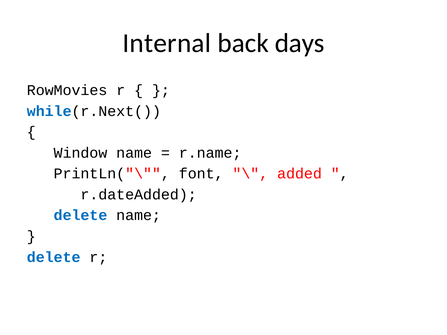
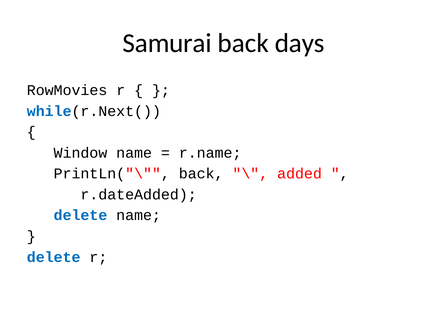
Internal: Internal -> Samurai
PrintLn("\ font: font -> back
